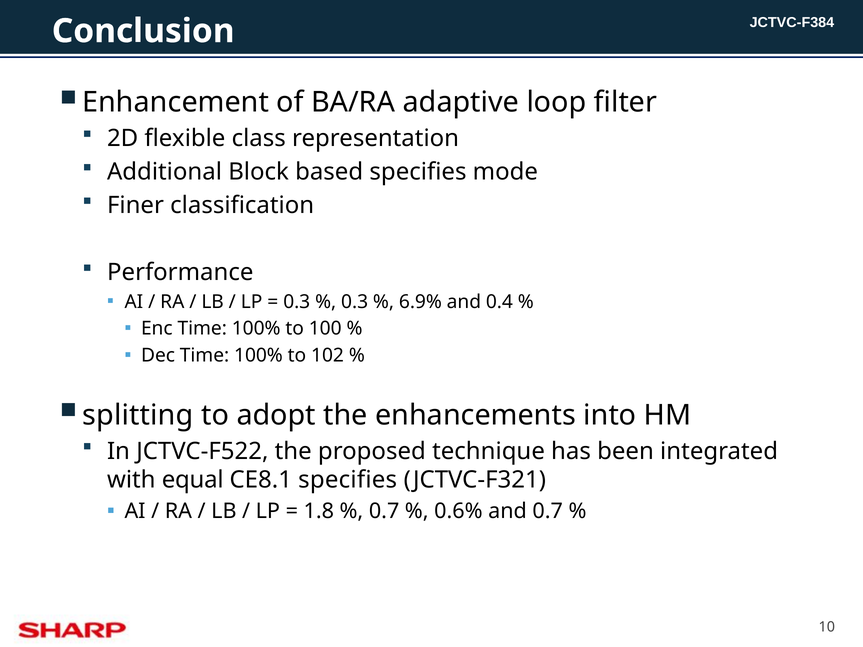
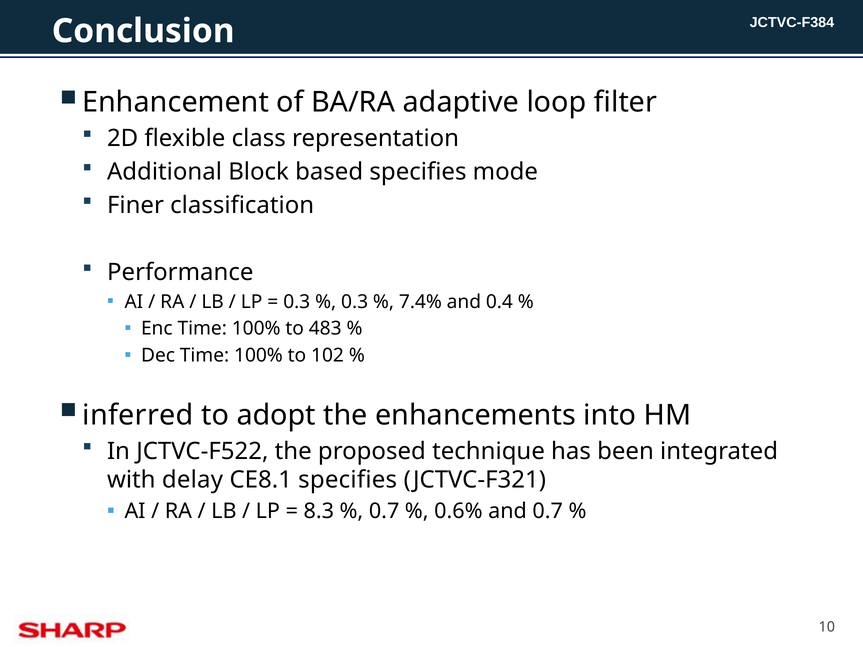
6.9%: 6.9% -> 7.4%
100: 100 -> 483
splitting: splitting -> inferred
equal: equal -> delay
1.8: 1.8 -> 8.3
